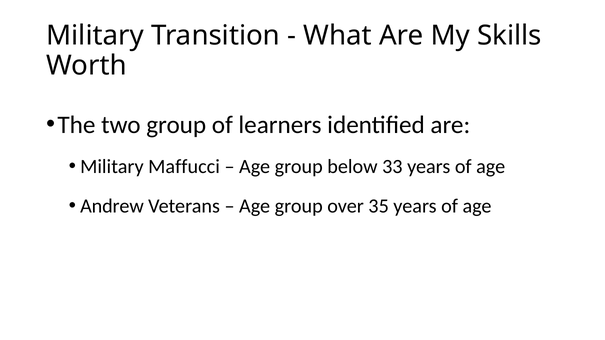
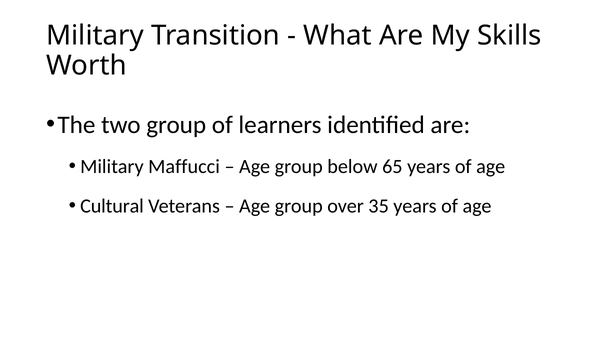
33: 33 -> 65
Andrew: Andrew -> Cultural
